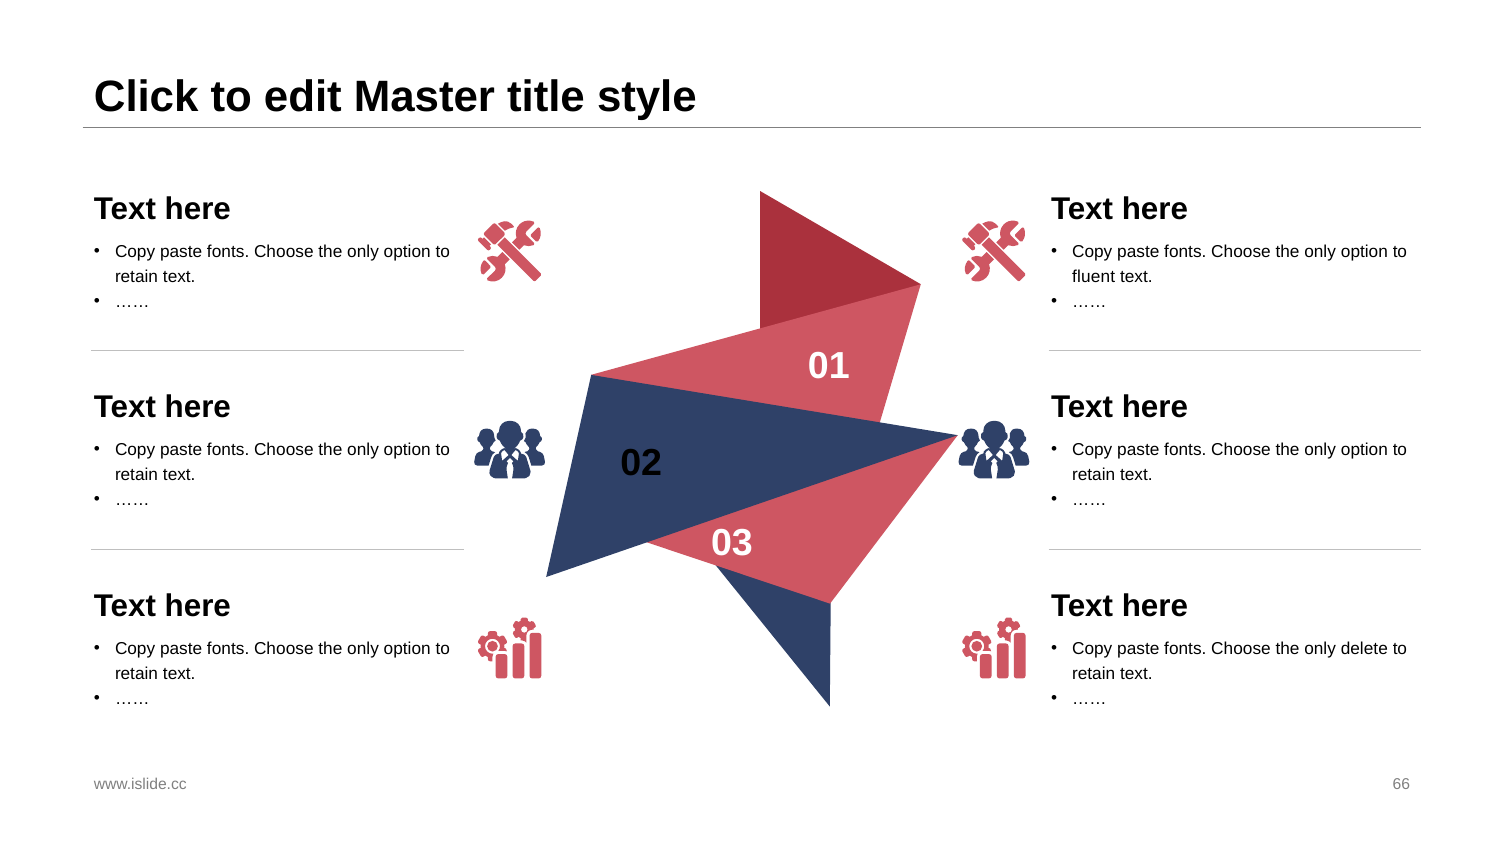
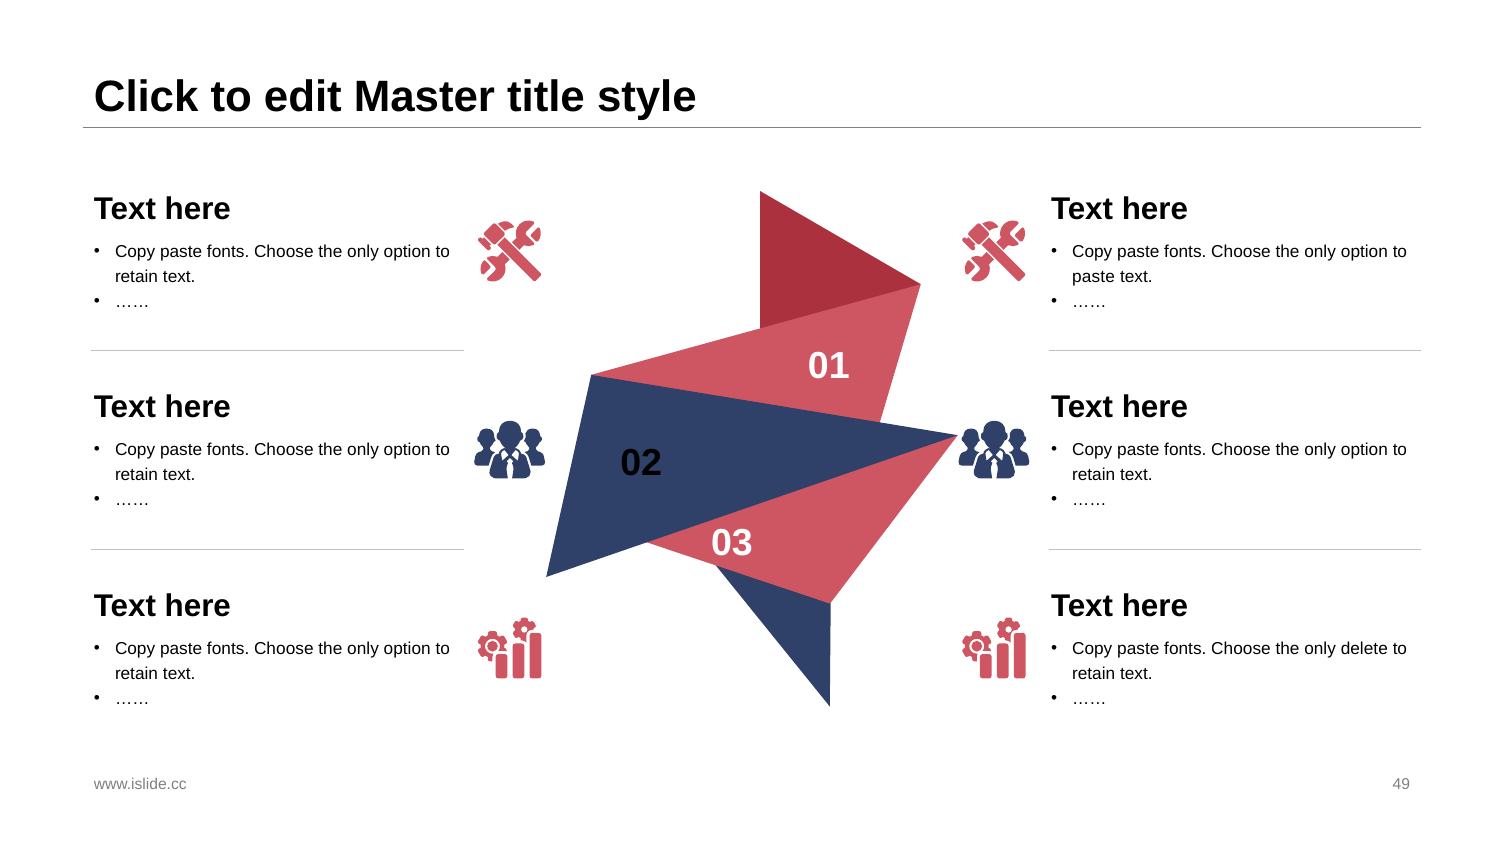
fluent at (1094, 276): fluent -> paste
66: 66 -> 49
